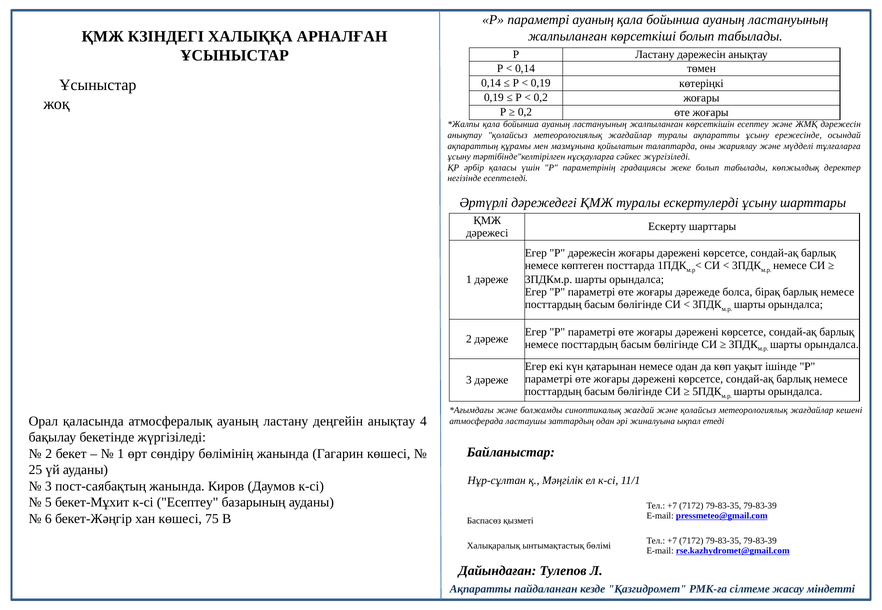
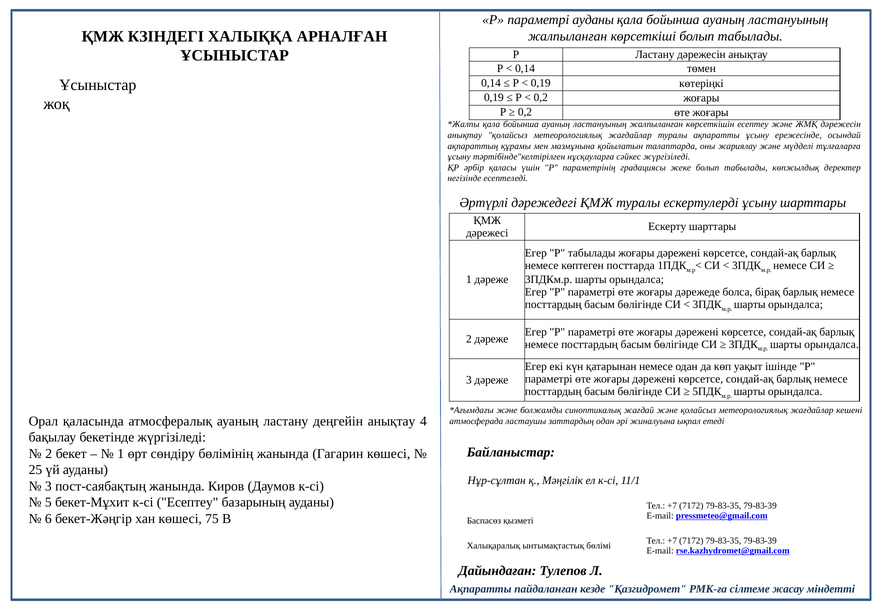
параметрі ауаның: ауаның -> ауданы
Р дәрежесін: дәрежесін -> табылады
